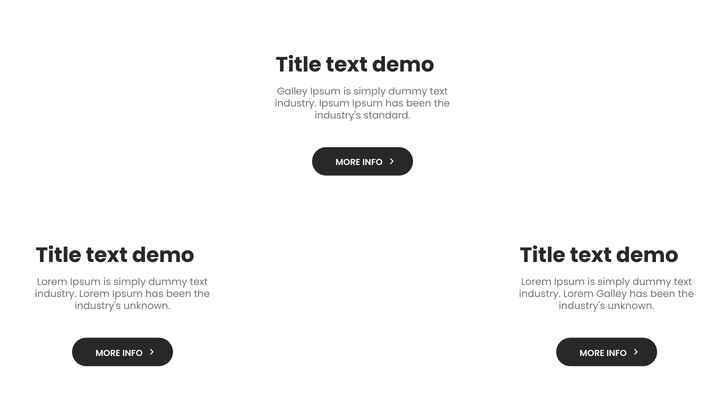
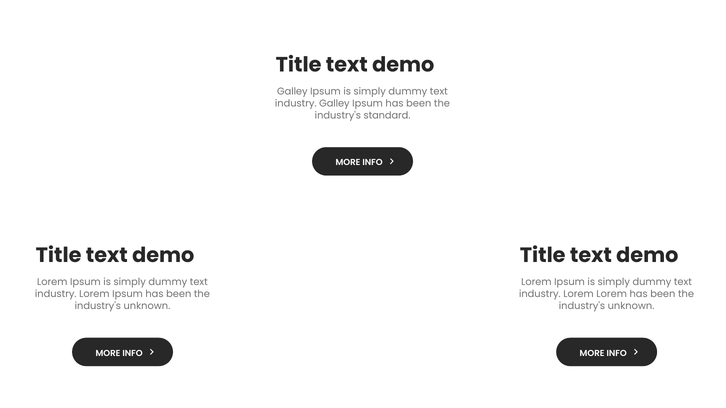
industry Ipsum: Ipsum -> Galley
Lorem Galley: Galley -> Lorem
